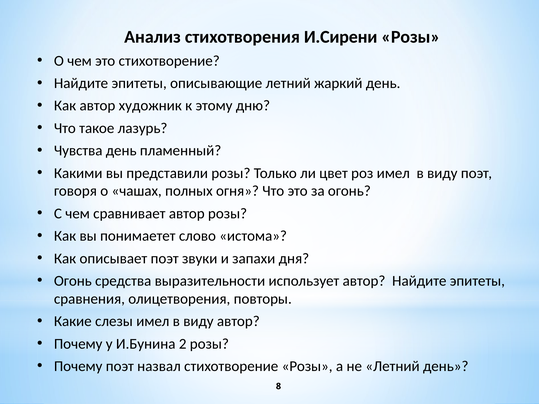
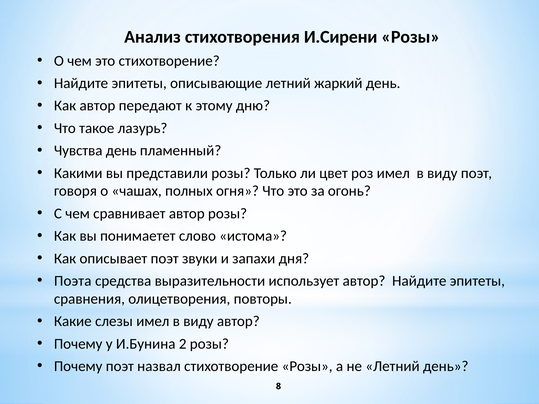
художник: художник -> передают
Огонь at (73, 281): Огонь -> Поэта
